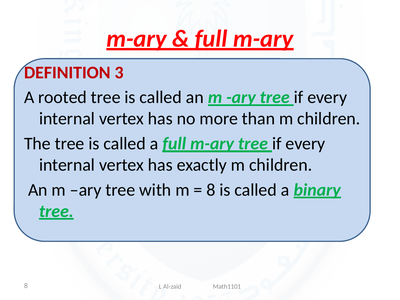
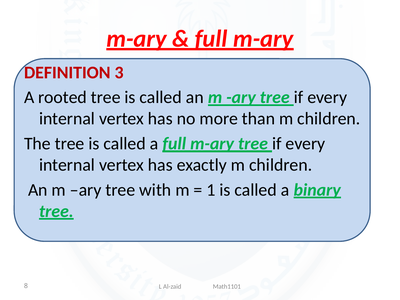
8 at (211, 190): 8 -> 1
